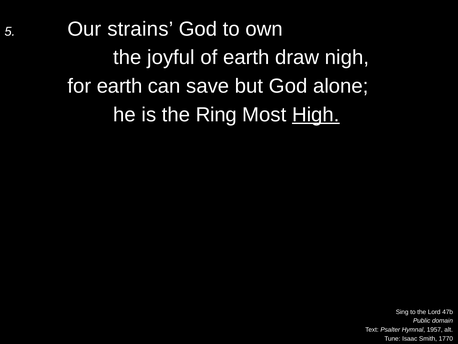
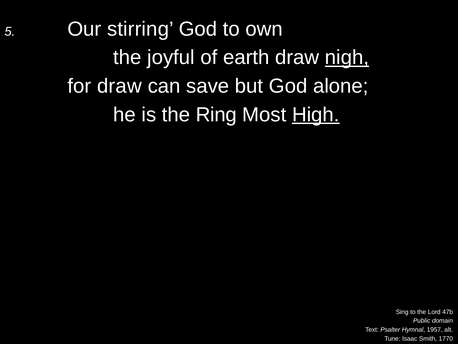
strains: strains -> stirring
nigh underline: none -> present
for earth: earth -> draw
